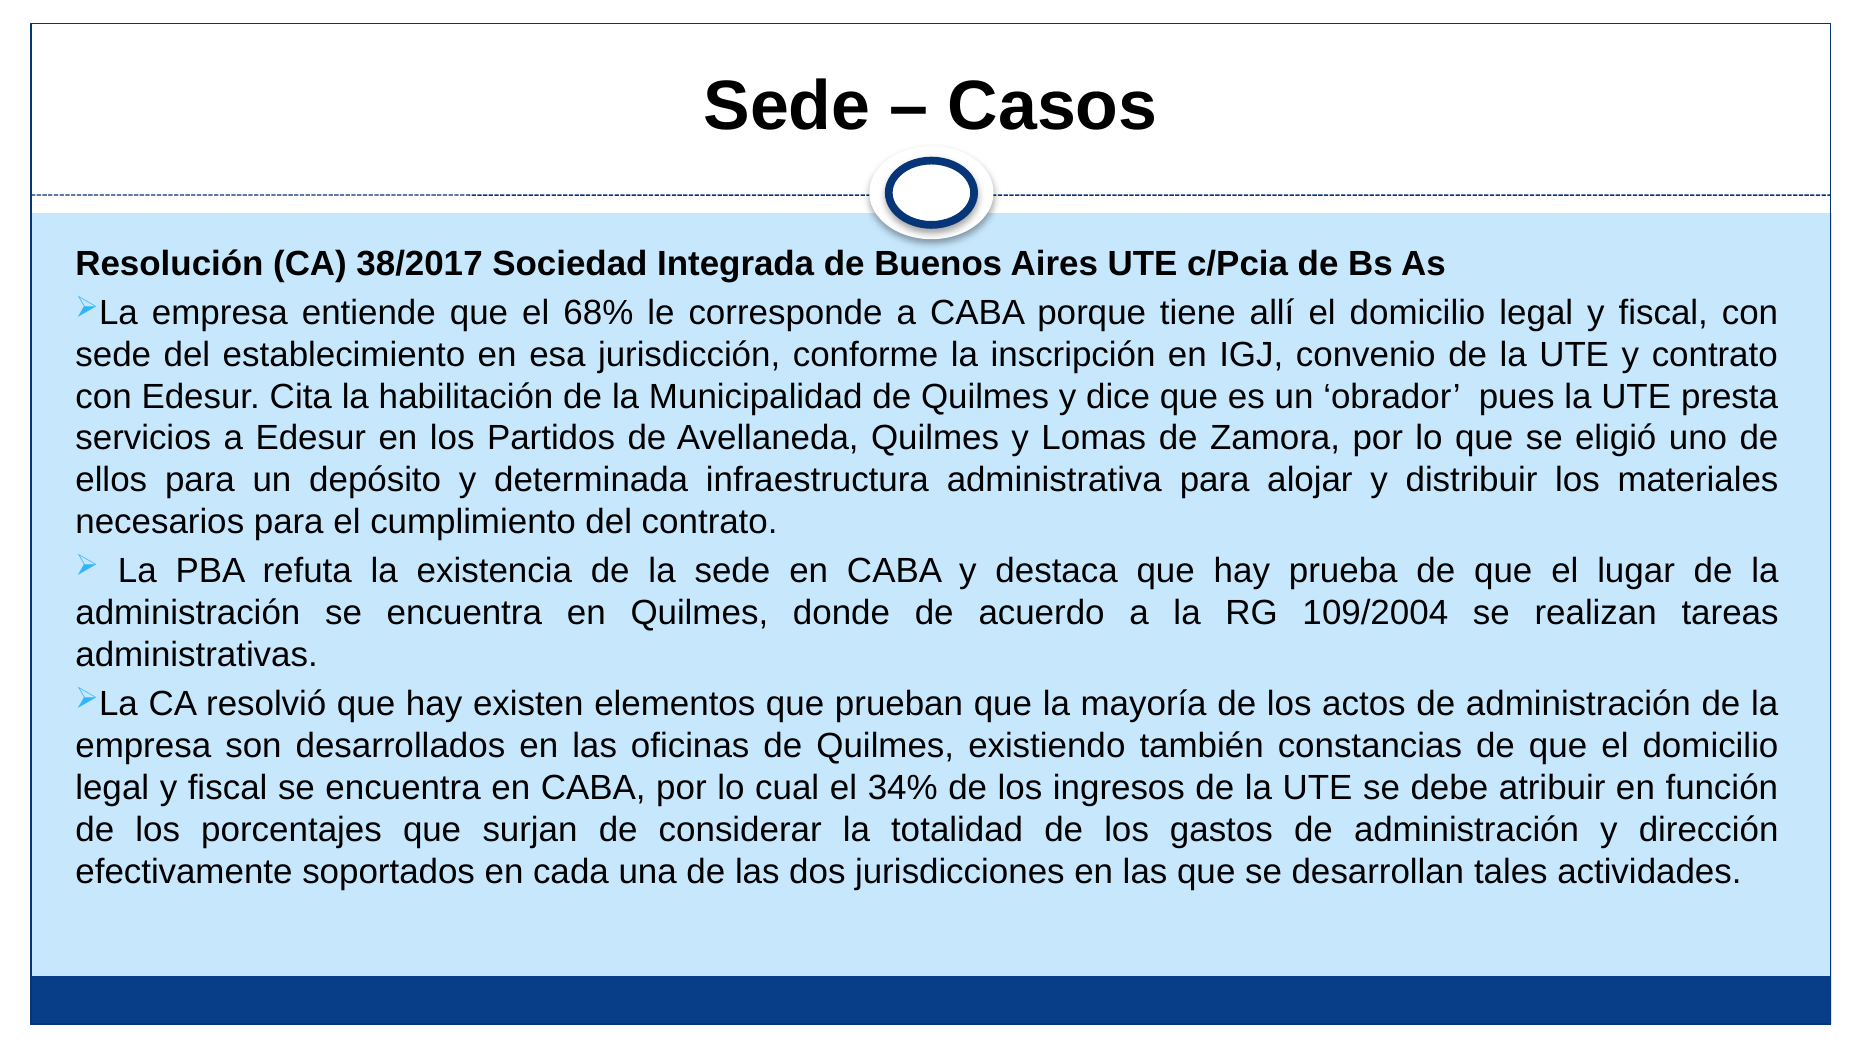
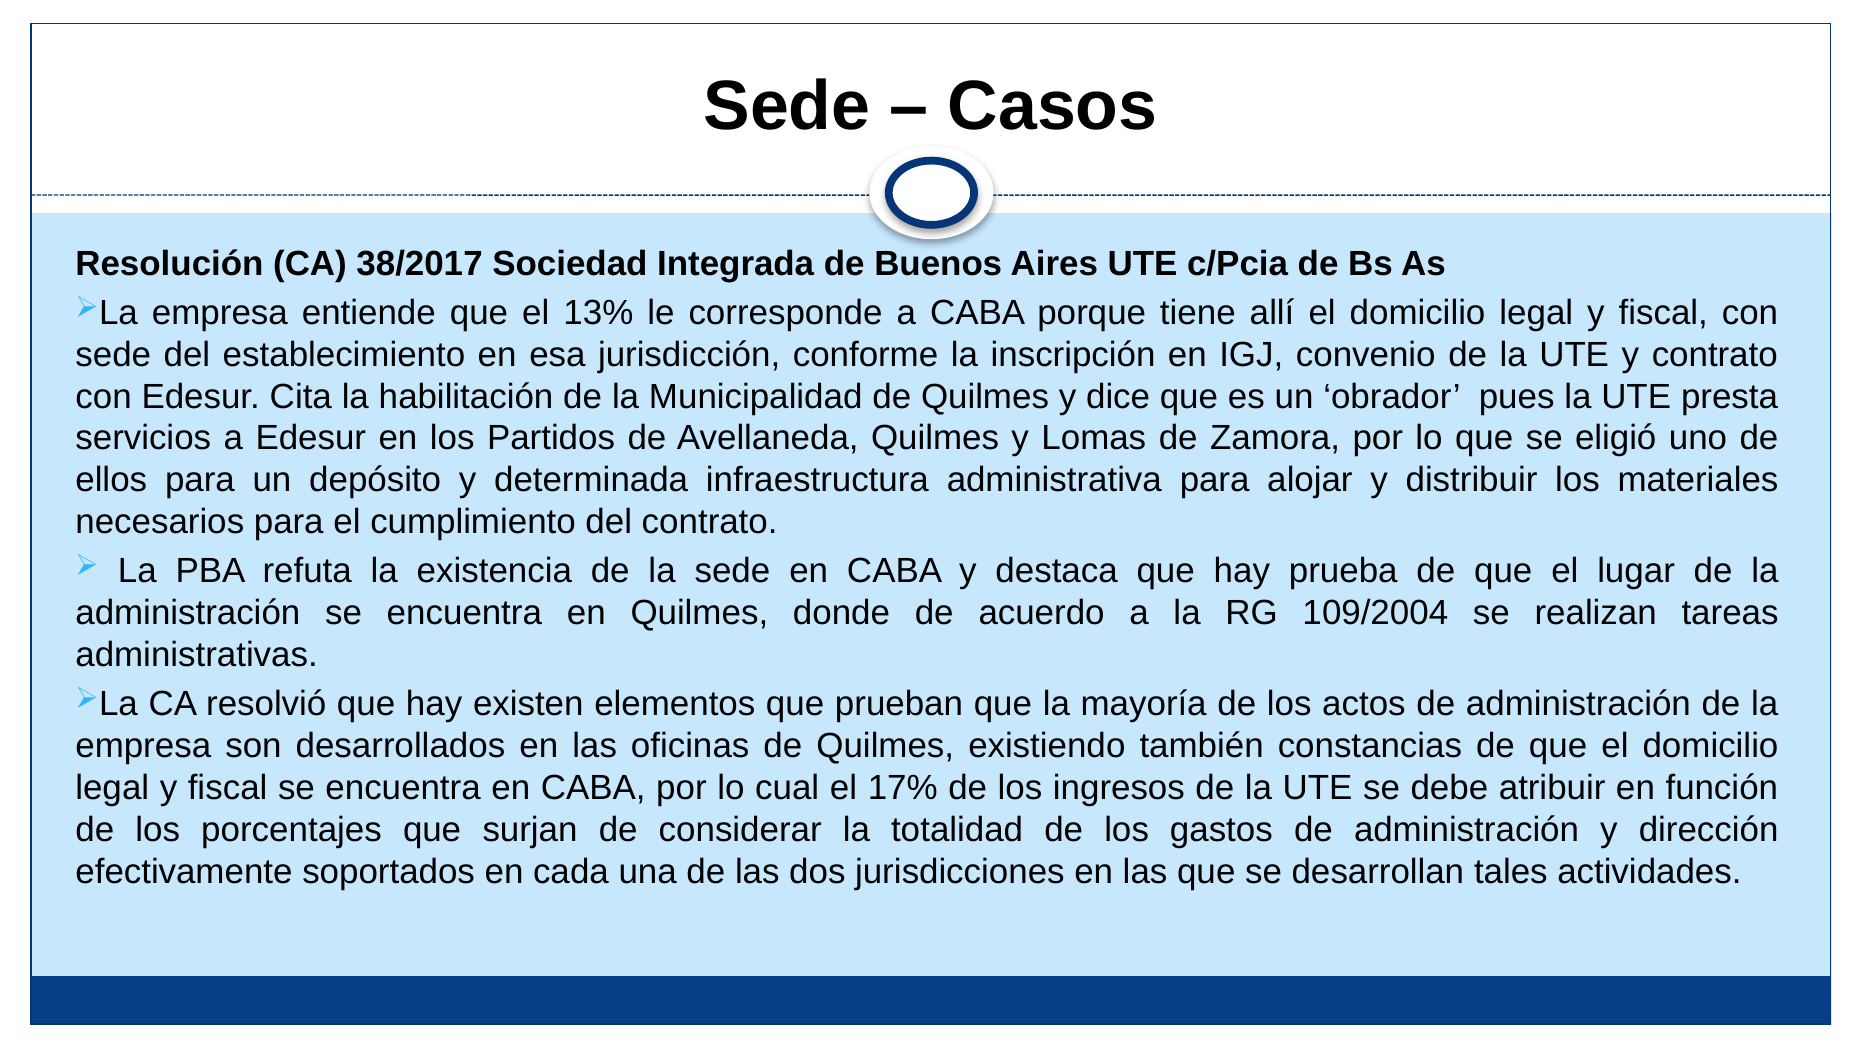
68%: 68% -> 13%
34%: 34% -> 17%
